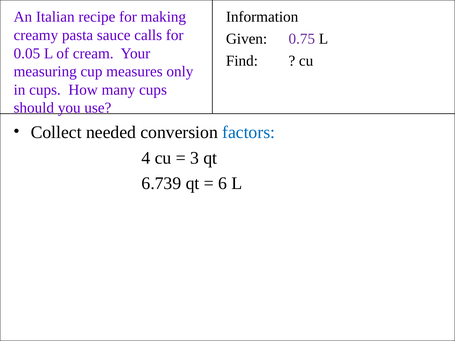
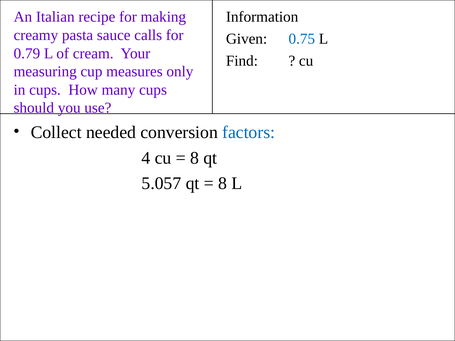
0.75 colour: purple -> blue
0.05: 0.05 -> 0.79
3 at (195, 158): 3 -> 8
6.739: 6.739 -> 5.057
6 at (223, 184): 6 -> 8
